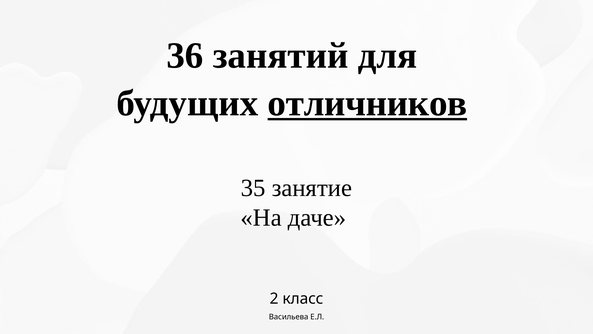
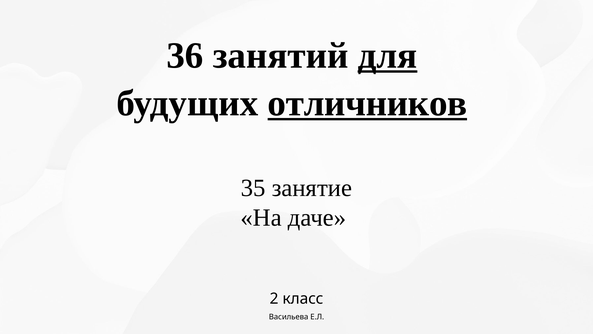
для underline: none -> present
